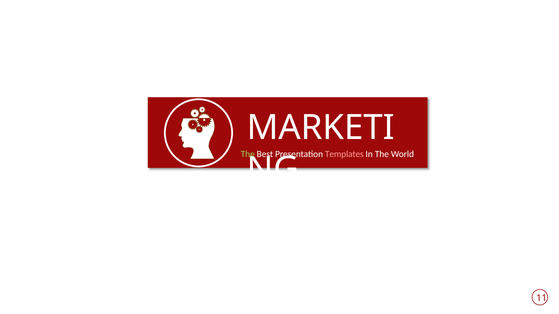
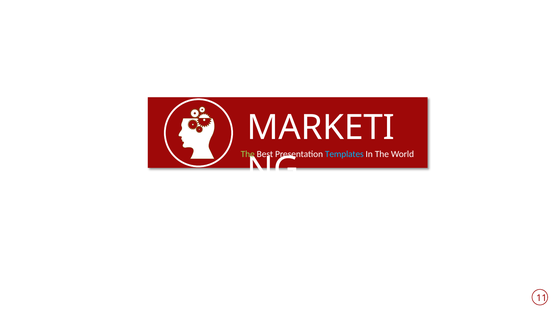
Templates colour: pink -> light blue
